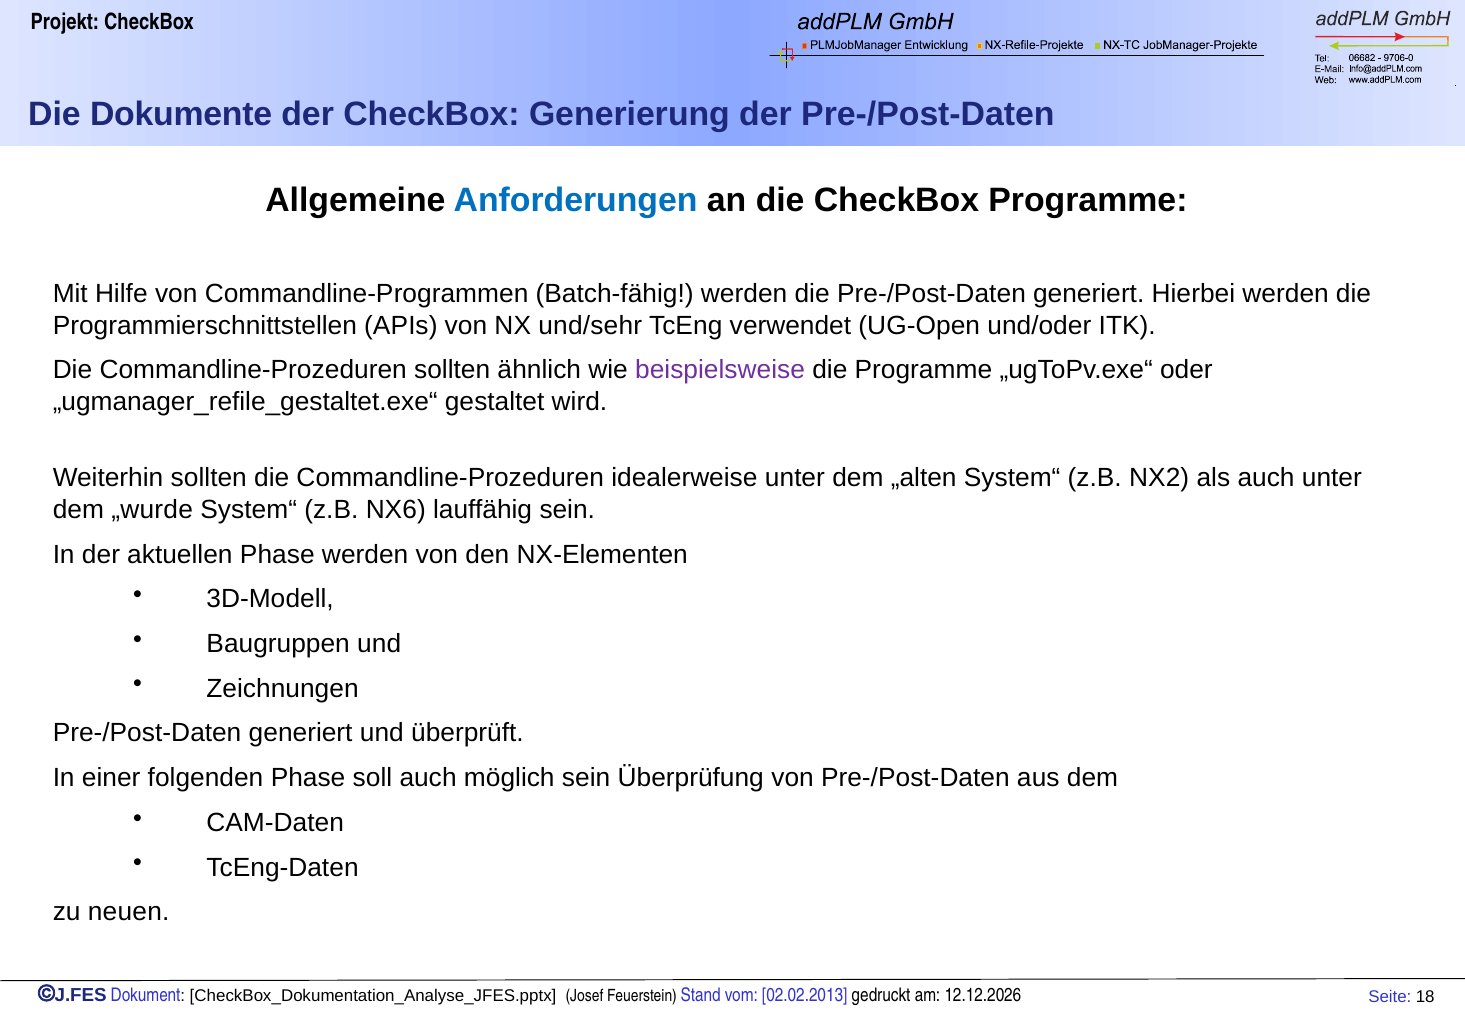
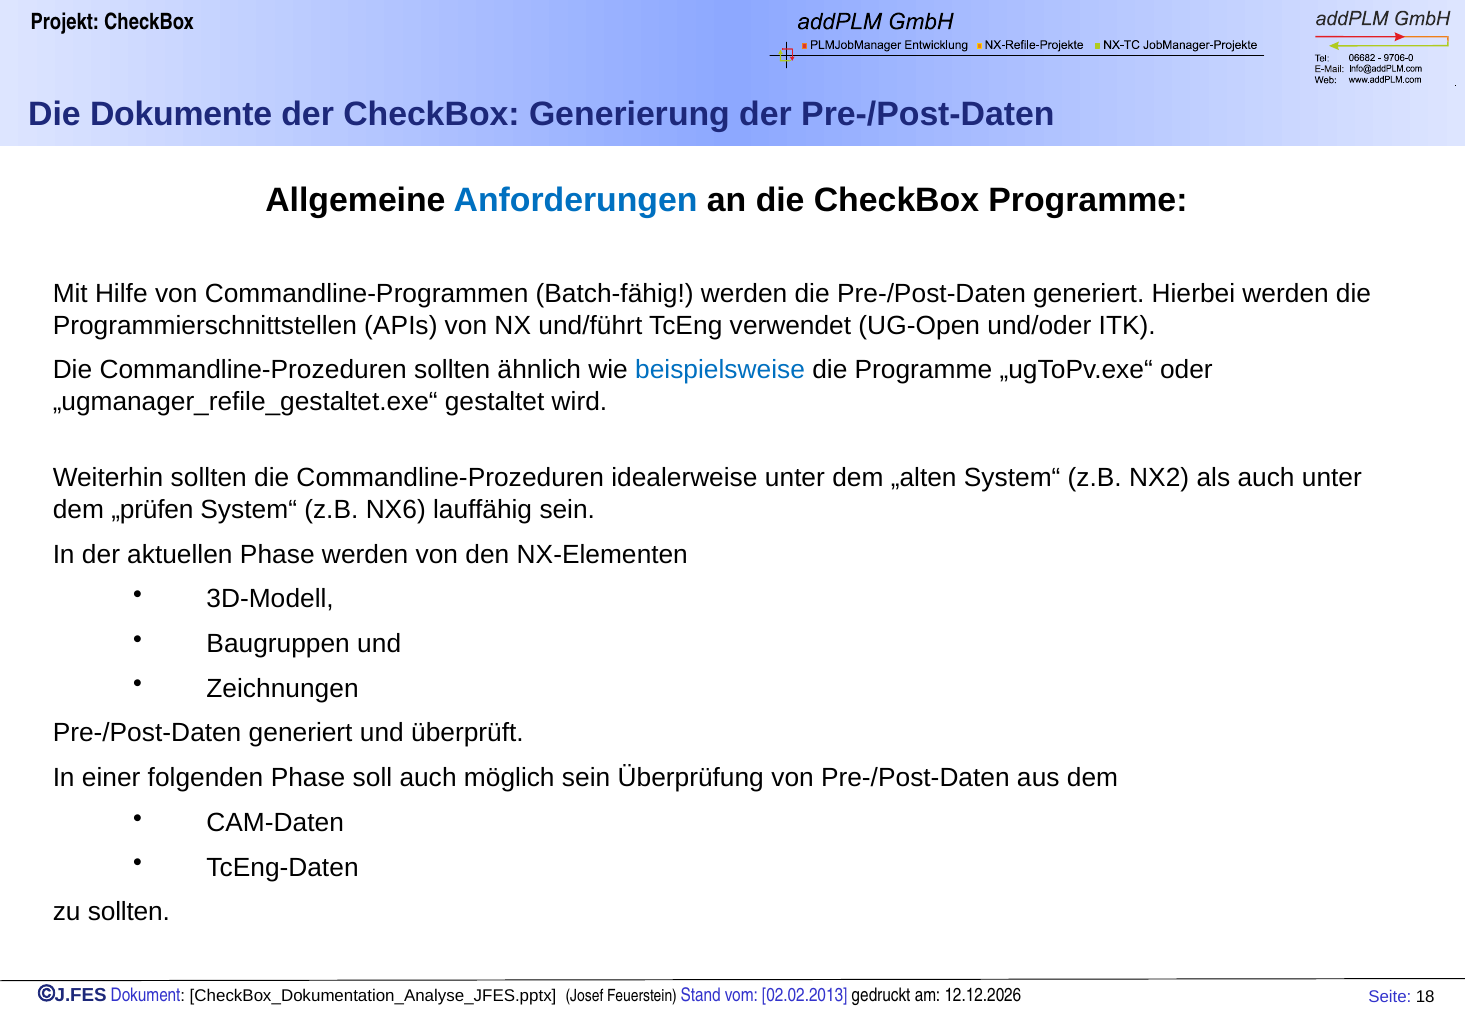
und/sehr: und/sehr -> und/führt
beispielsweise colour: purple -> blue
„wurde: „wurde -> „prüfen
zu neuen: neuen -> sollten
